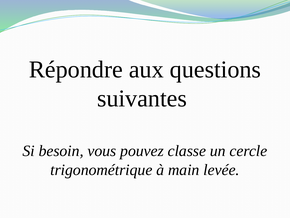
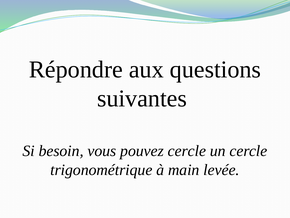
pouvez classe: classe -> cercle
